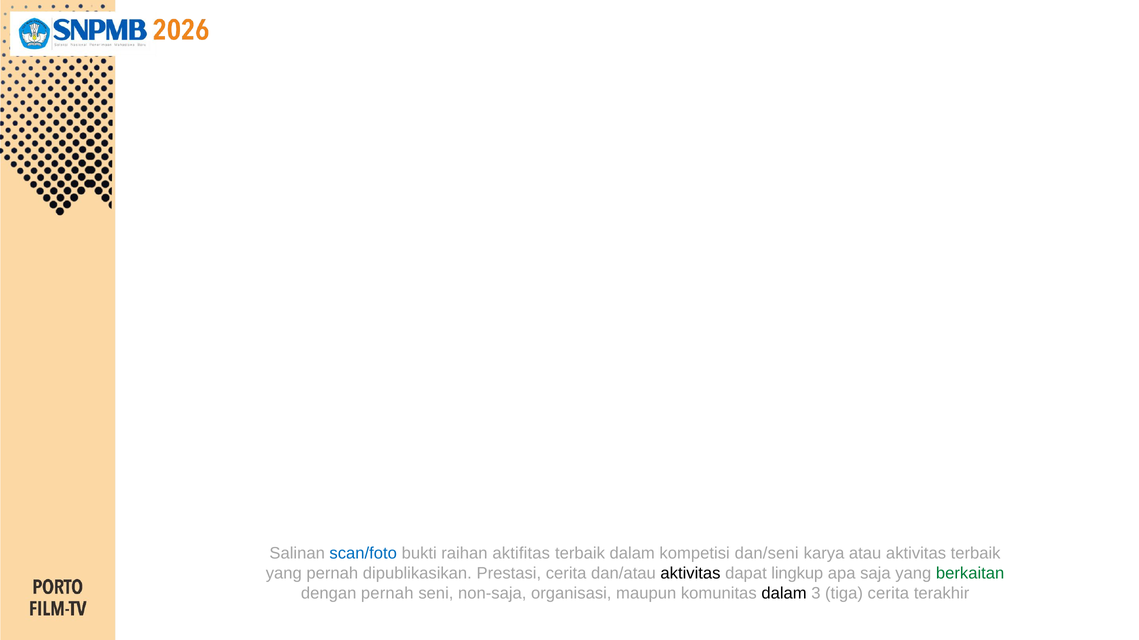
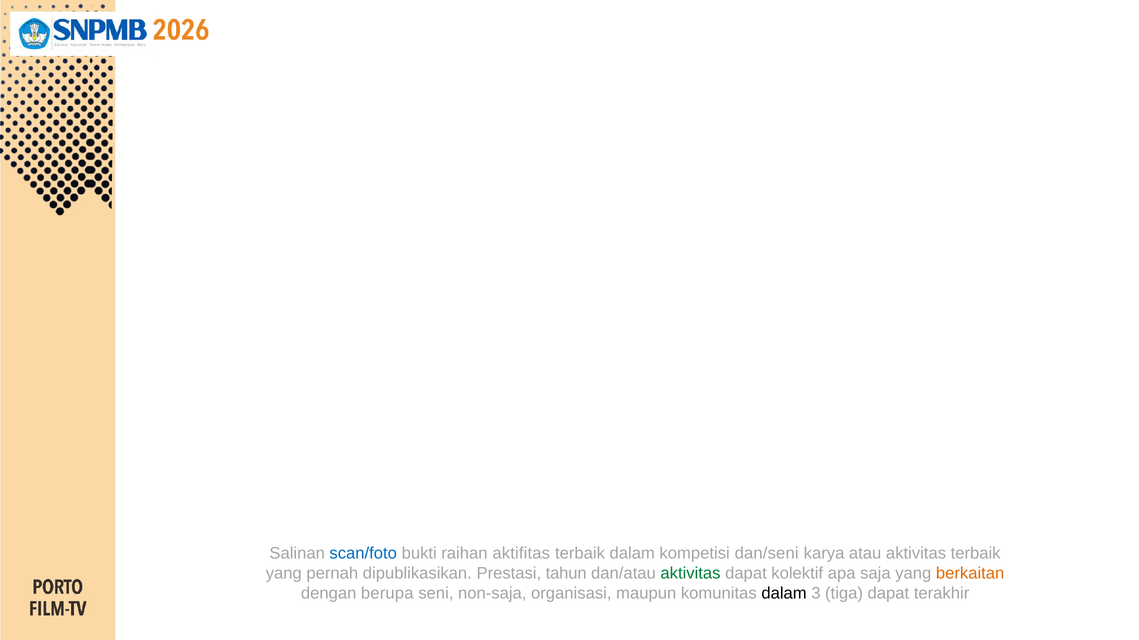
Prestasi cerita: cerita -> tahun
aktivitas at (691, 574) colour: black -> green
lingkup: lingkup -> kolektif
berkaitan colour: green -> orange
dengan pernah: pernah -> berupa
tiga cerita: cerita -> dapat
